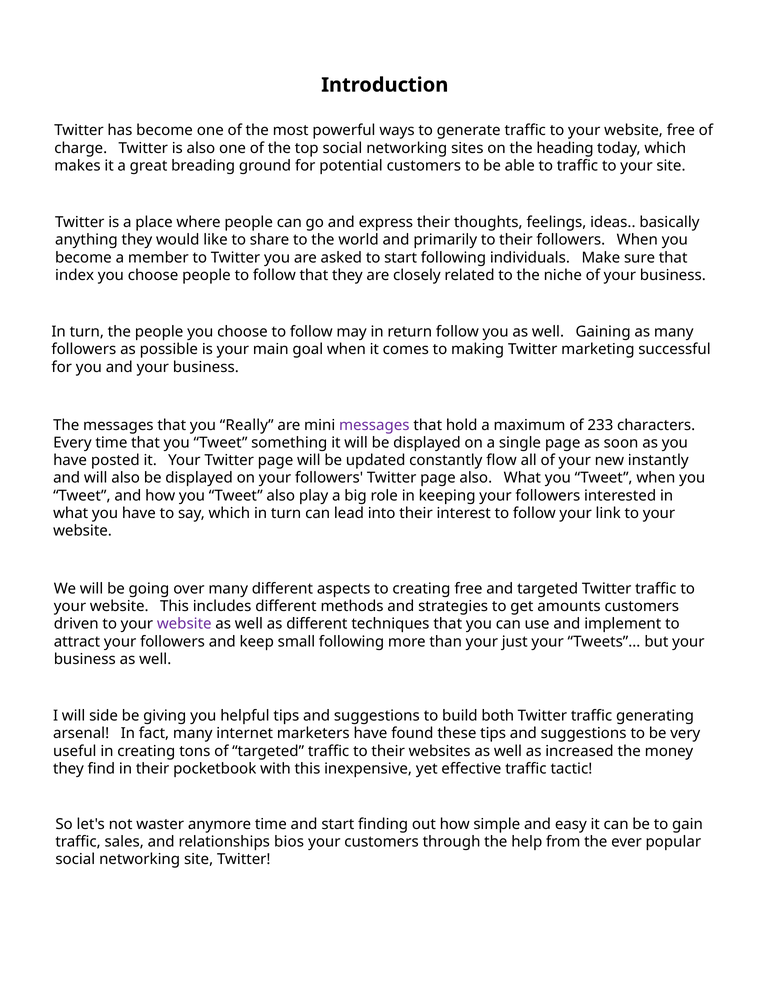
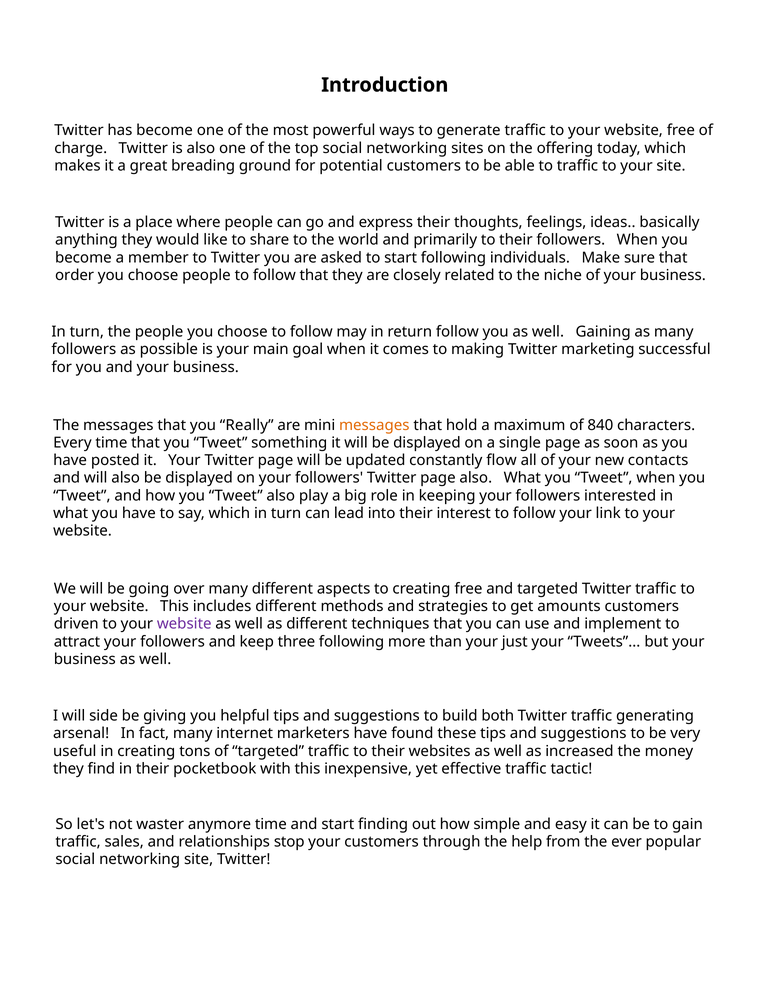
heading: heading -> offering
index: index -> order
messages at (374, 425) colour: purple -> orange
233: 233 -> 840
instantly: instantly -> contacts
small: small -> three
bios: bios -> stop
